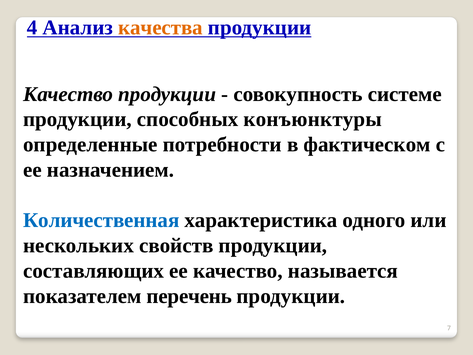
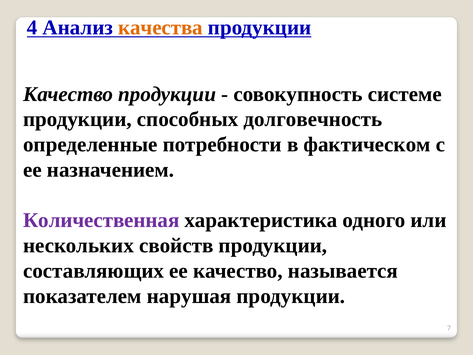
конъюнктуры: конъюнктуры -> долговечность
Количественная colour: blue -> purple
перечень: перечень -> нарушая
